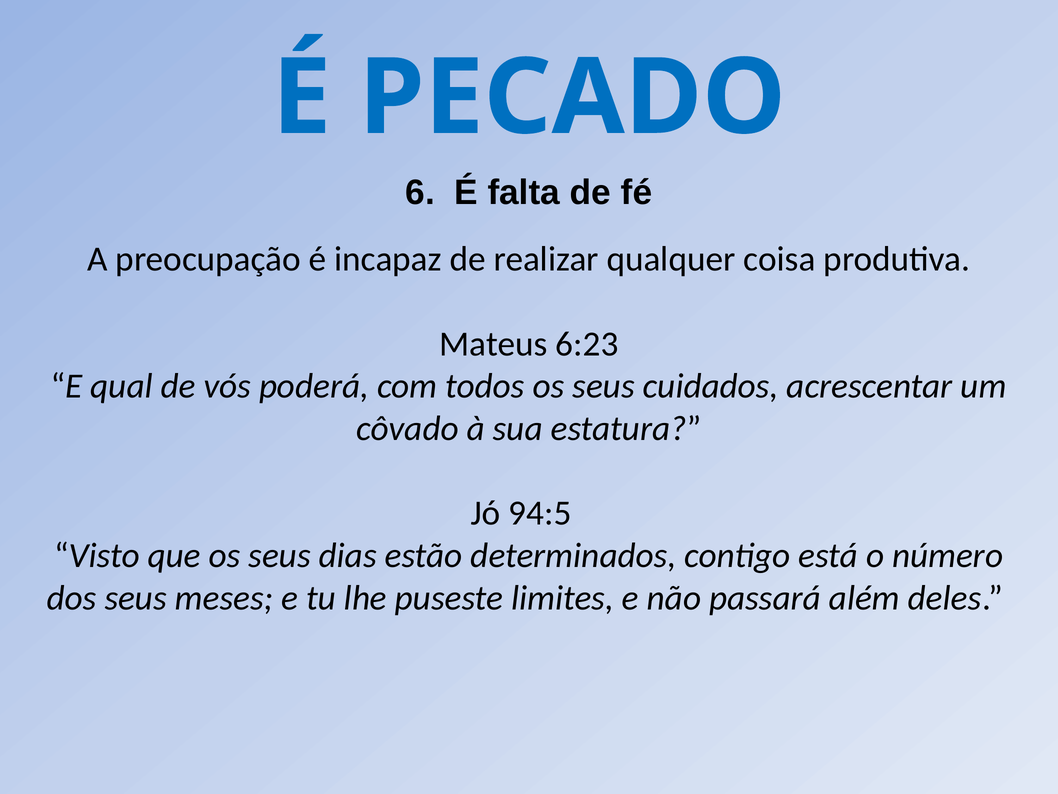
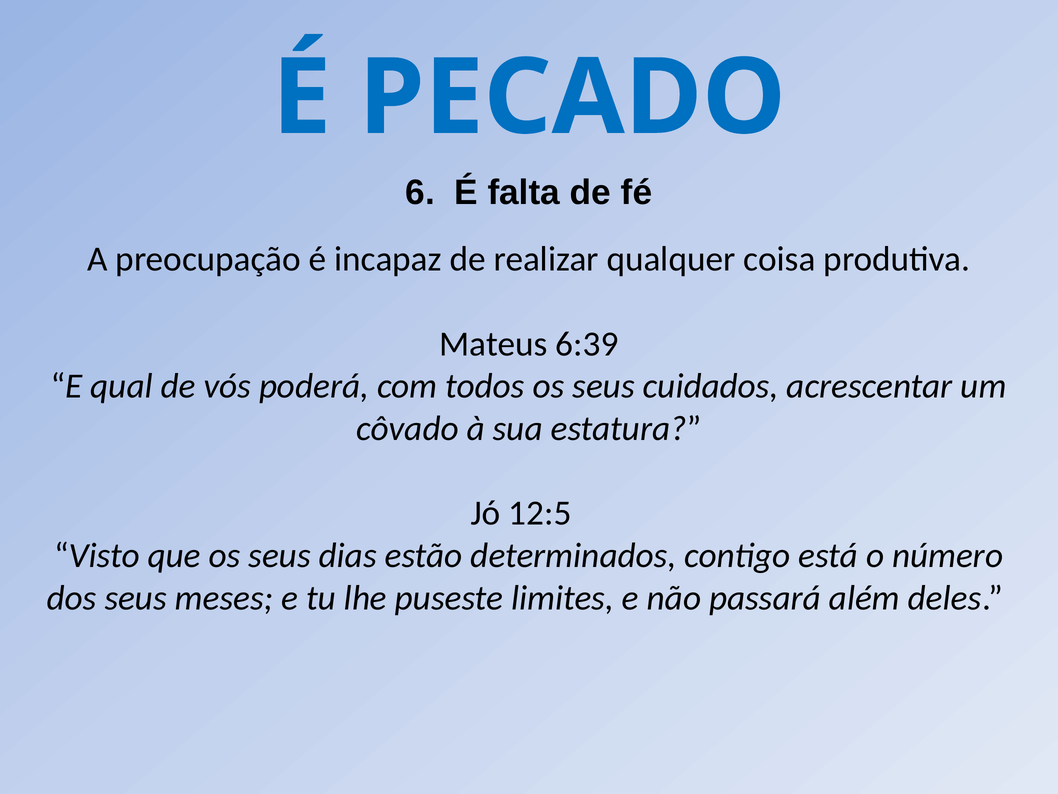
6:23: 6:23 -> 6:39
94:5: 94:5 -> 12:5
